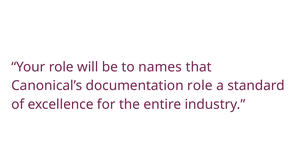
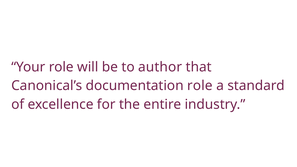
names: names -> author
